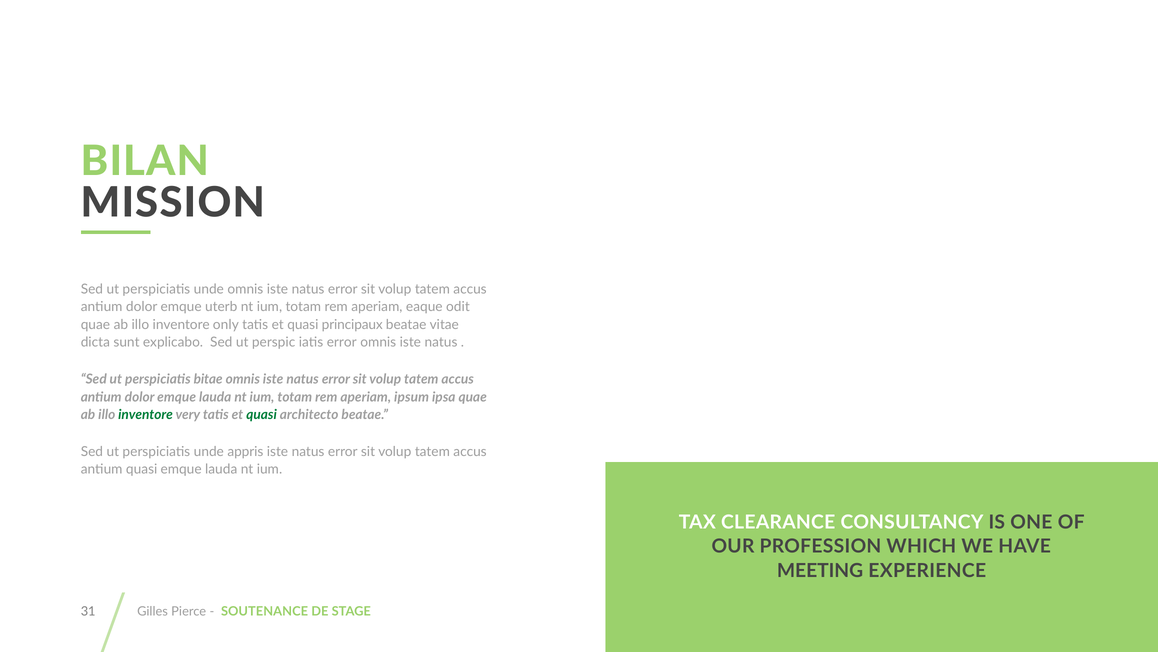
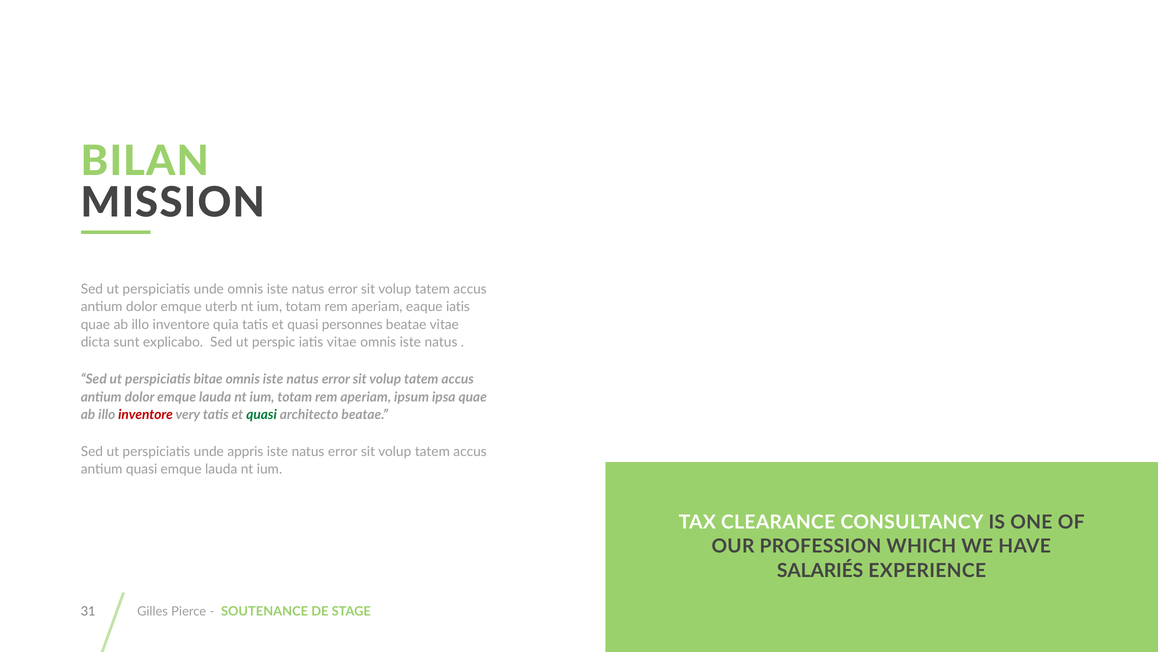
eaque odit: odit -> iatis
only: only -> quia
principaux: principaux -> personnes
iatis error: error -> vitae
inventore at (146, 414) colour: green -> red
MEETING: MEETING -> SALARIÉS
